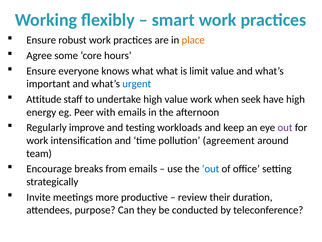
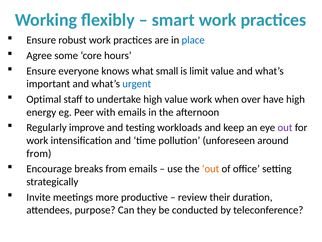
place colour: orange -> blue
what what: what -> small
Attitude: Attitude -> Optimal
seek: seek -> over
agreement: agreement -> unforeseen
team at (39, 153): team -> from
out at (211, 169) colour: blue -> orange
